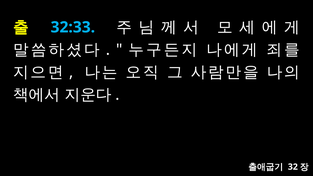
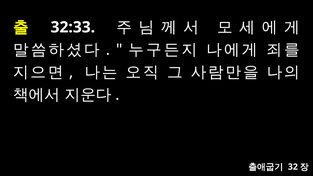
32:33 colour: light blue -> white
